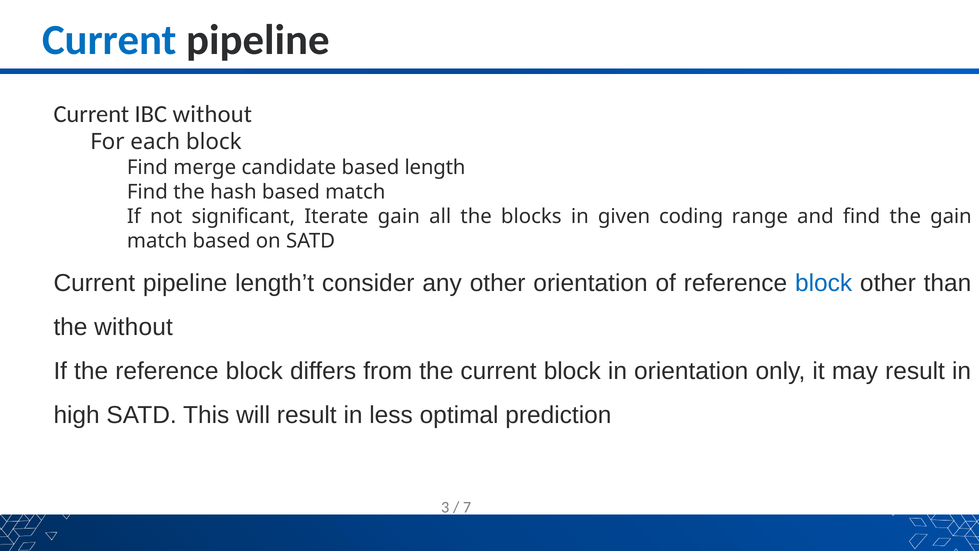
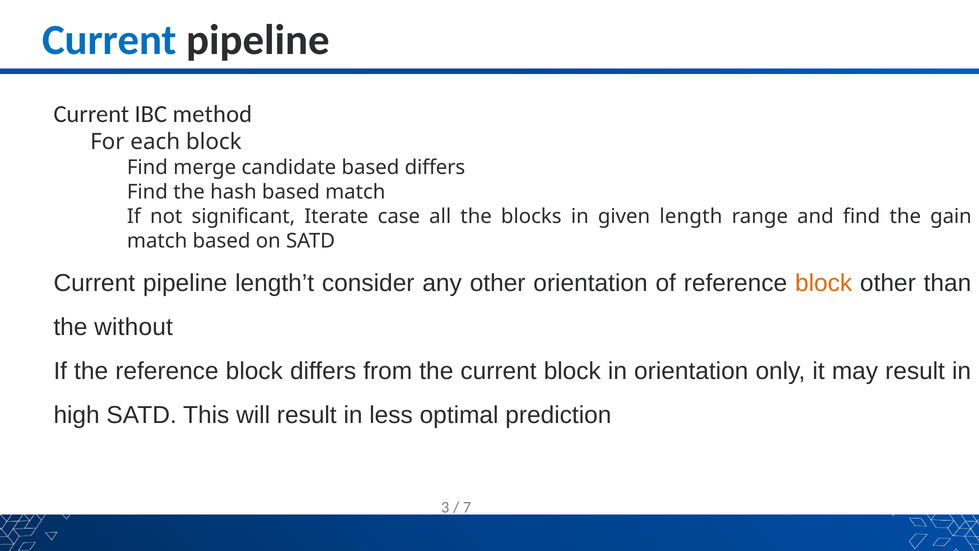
IBC without: without -> method
based length: length -> differs
Iterate gain: gain -> case
coding: coding -> length
block at (824, 283) colour: blue -> orange
